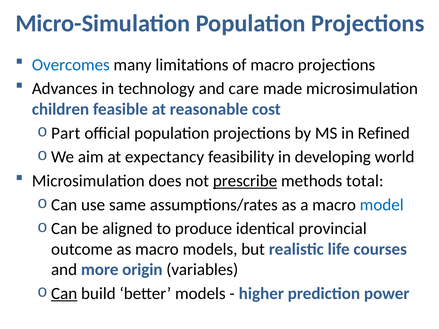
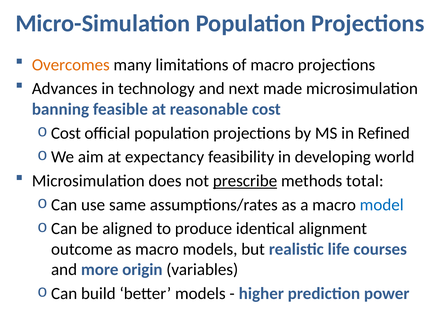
Overcomes colour: blue -> orange
care: care -> next
children: children -> banning
Part at (66, 133): Part -> Cost
provincial: provincial -> alignment
Can at (64, 294) underline: present -> none
